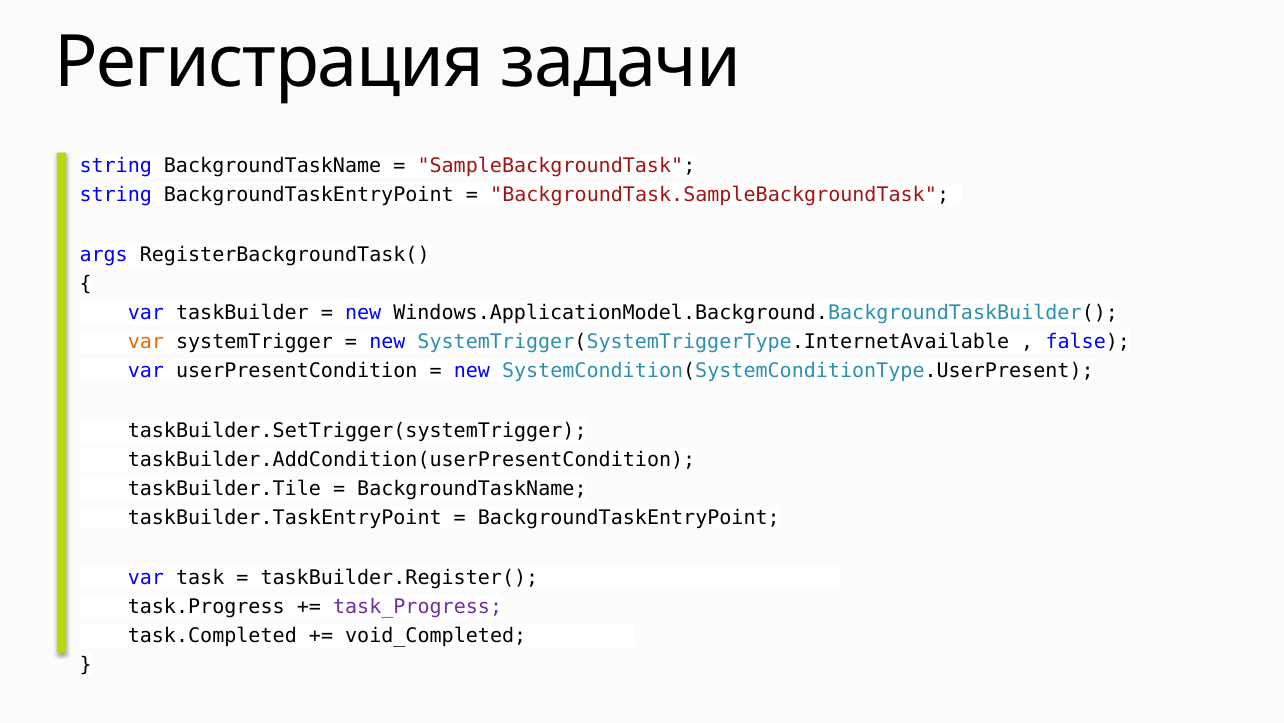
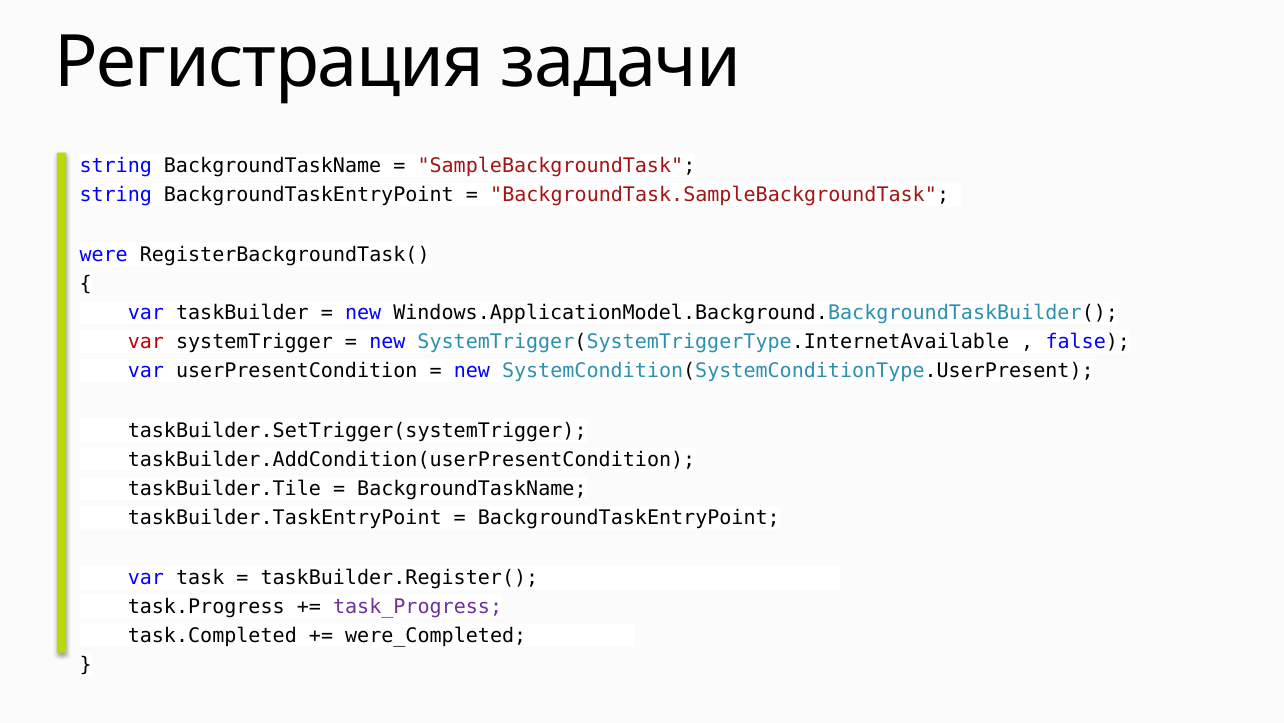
args: args -> were
var at (146, 342) colour: orange -> red
void_Completed: void_Completed -> were_Completed
